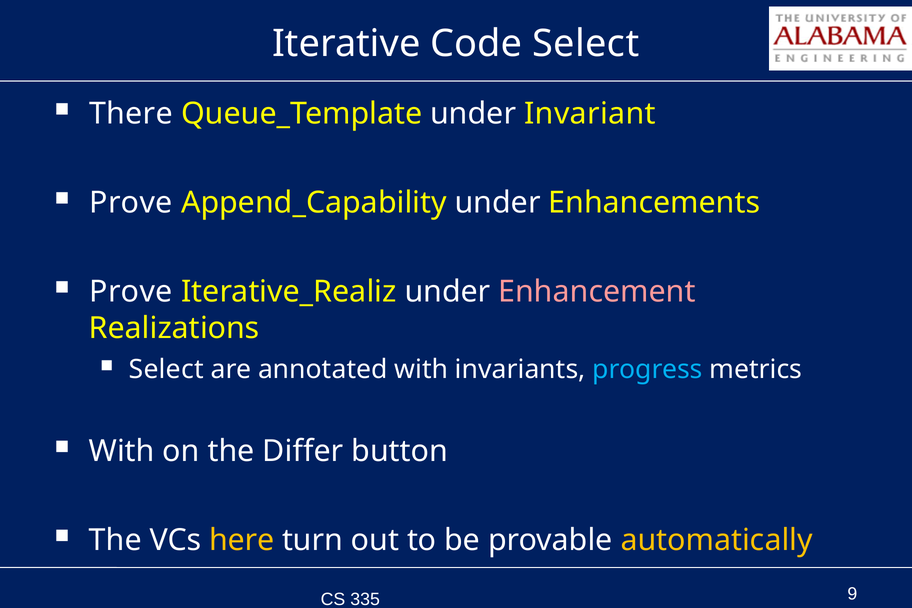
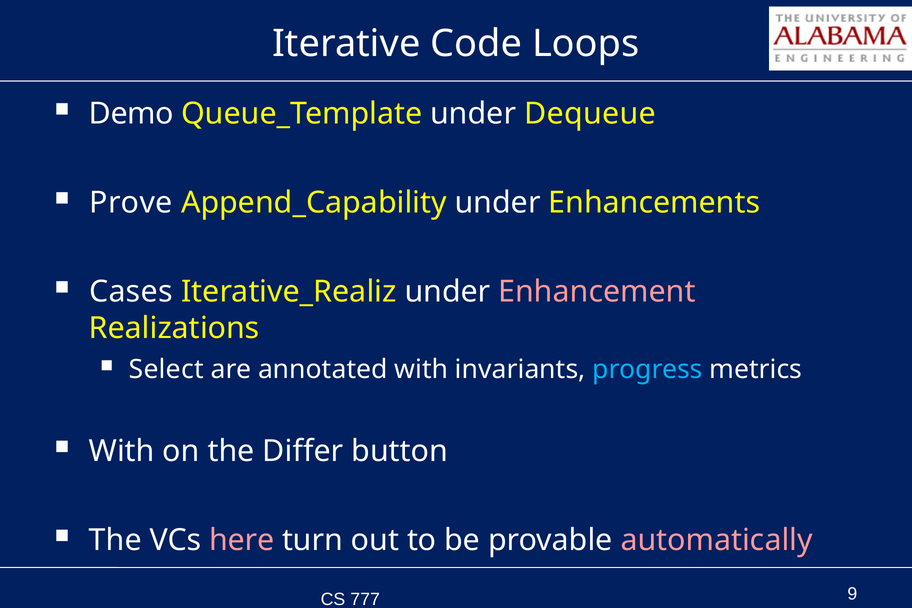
Code Select: Select -> Loops
There: There -> Demo
Invariant: Invariant -> Dequeue
Prove at (131, 292): Prove -> Cases
here colour: yellow -> pink
automatically colour: yellow -> pink
335: 335 -> 777
